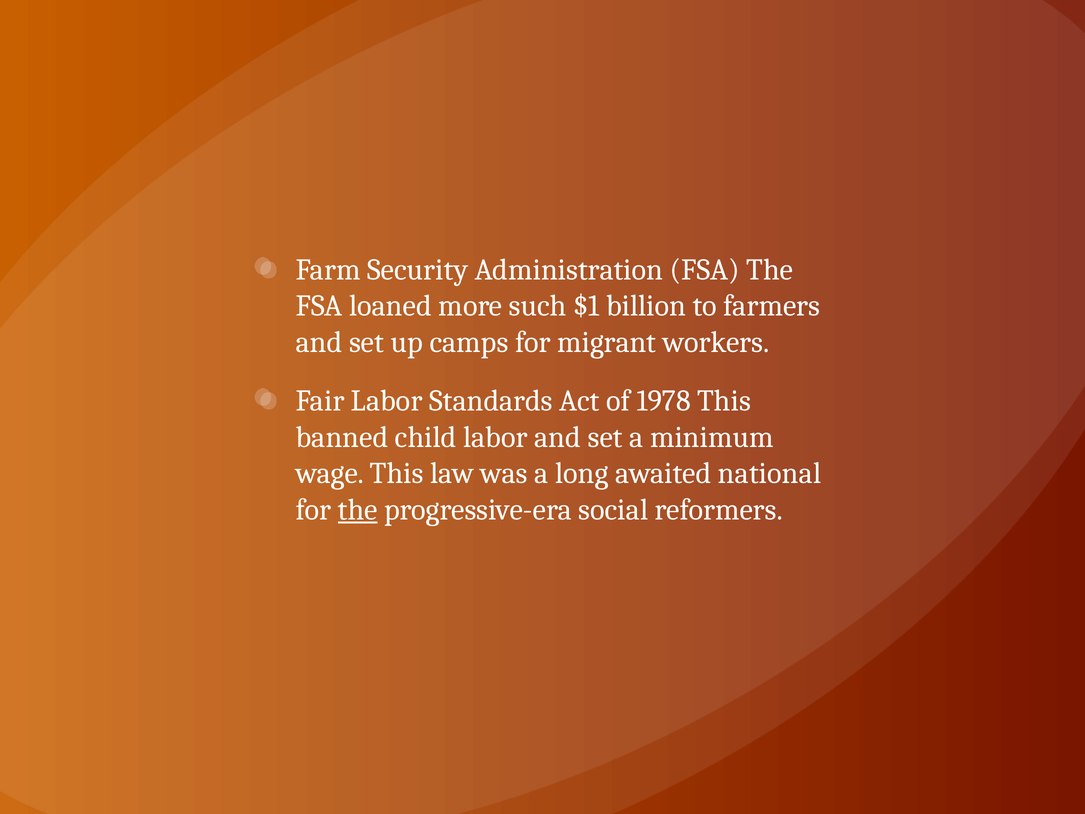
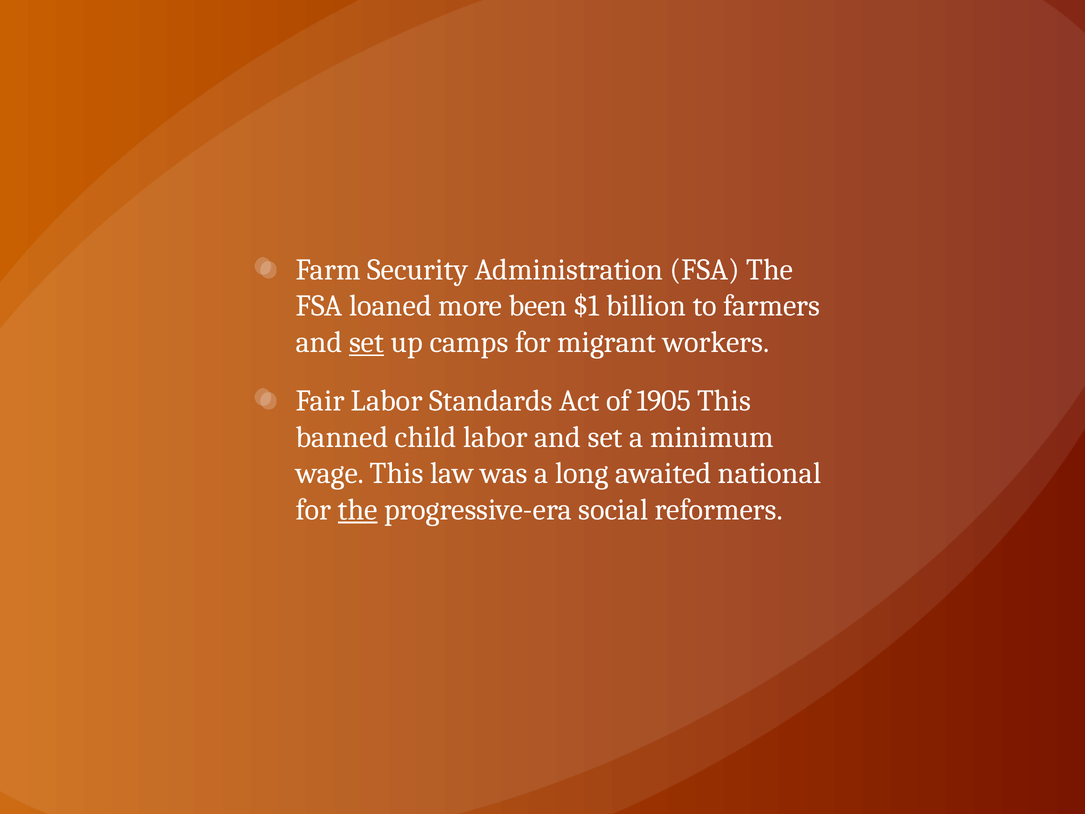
such: such -> been
set at (366, 342) underline: none -> present
1978: 1978 -> 1905
